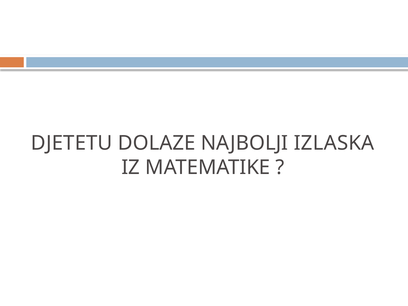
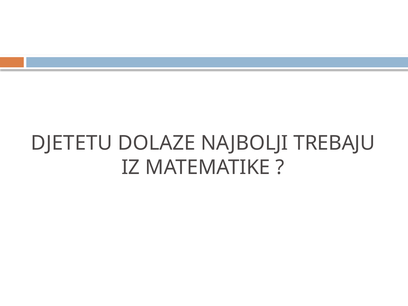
IZLASKA: IZLASKA -> TREBAJU
